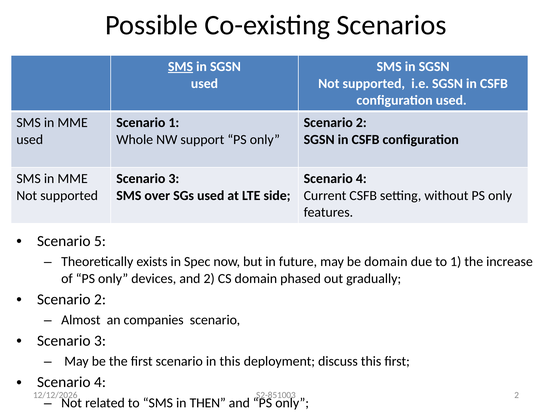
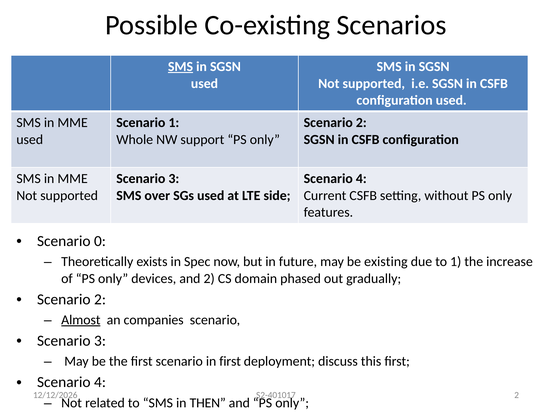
5: 5 -> 0
be domain: domain -> existing
Almost underline: none -> present
in this: this -> first
S2-851003: S2-851003 -> S2-401017
